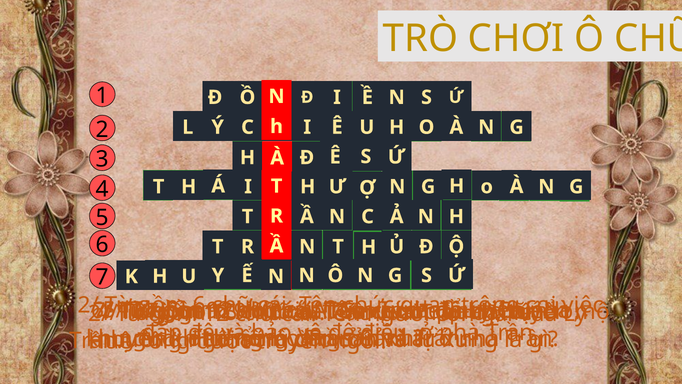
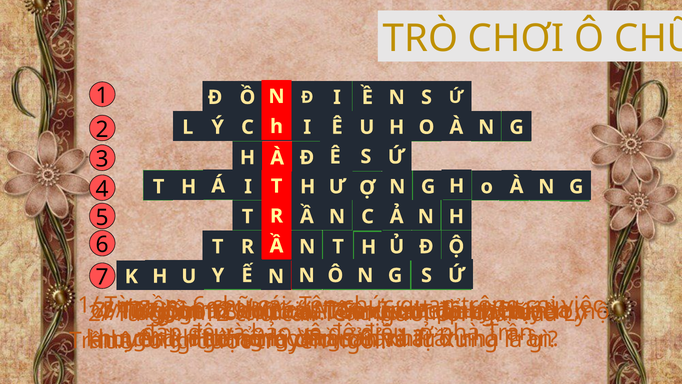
2/ at (88, 305): 2/ -> 1/
